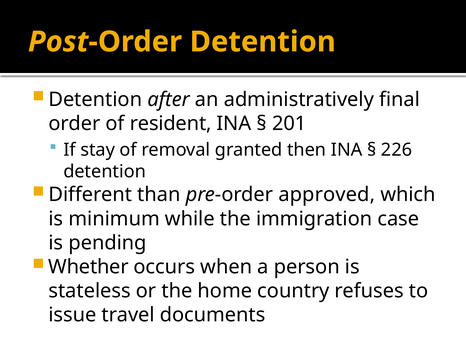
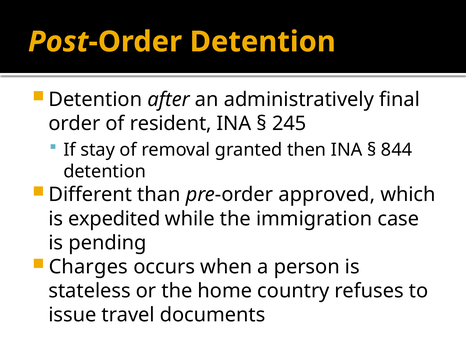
201: 201 -> 245
226: 226 -> 844
minimum: minimum -> expedited
Whether: Whether -> Charges
